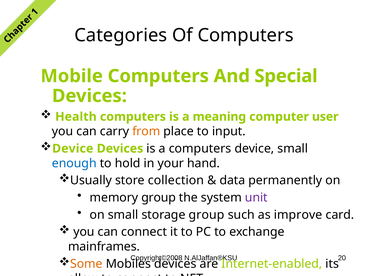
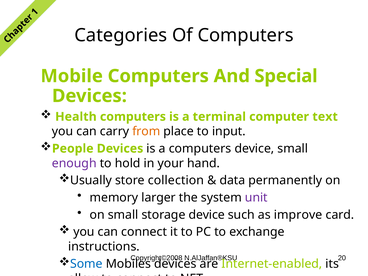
meaning: meaning -> terminal
user: user -> text
Device at (73, 149): Device -> People
enough colour: blue -> purple
memory group: group -> larger
storage group: group -> device
mainframes: mainframes -> instructions
Some colour: orange -> blue
